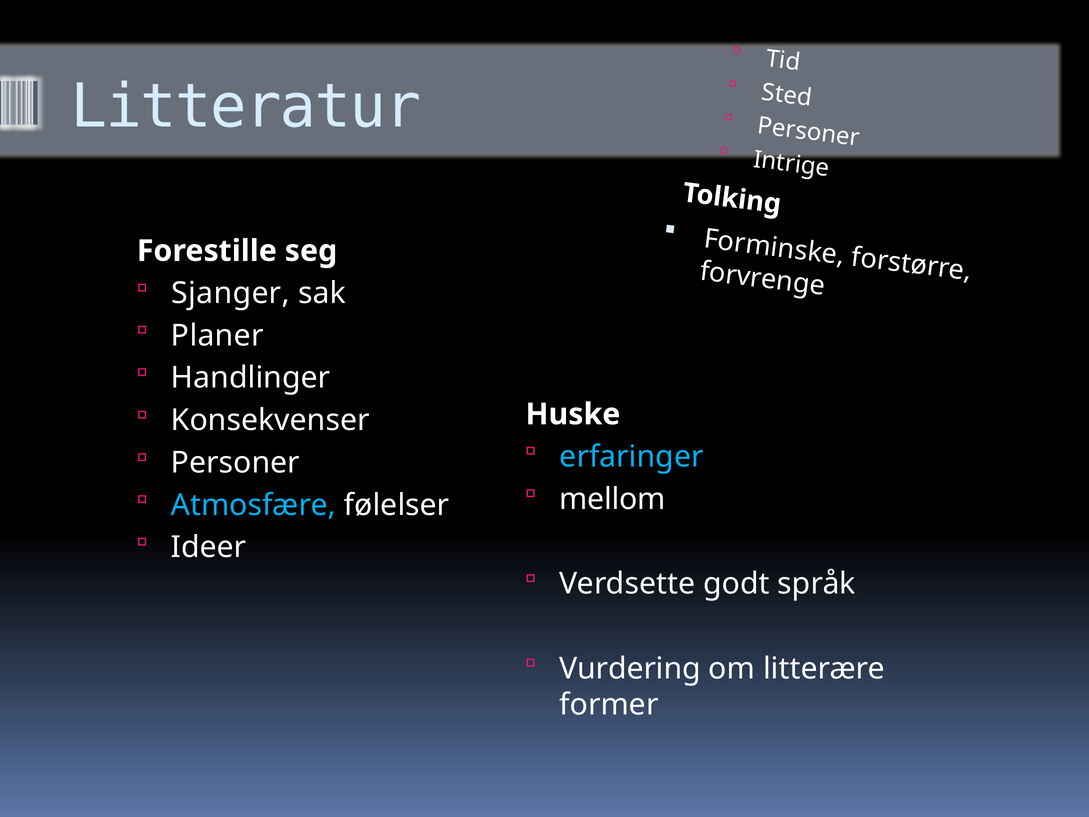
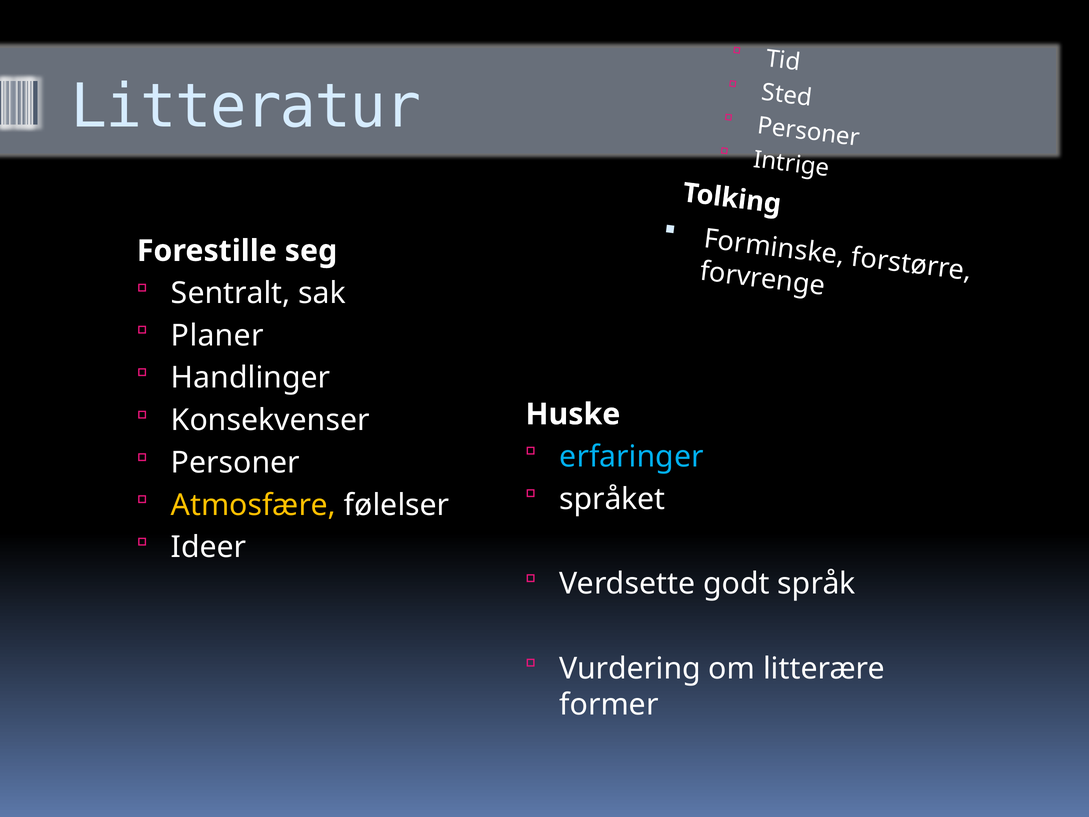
Sjanger: Sjanger -> Sentralt
mellom: mellom -> språket
Atmosfære colour: light blue -> yellow
